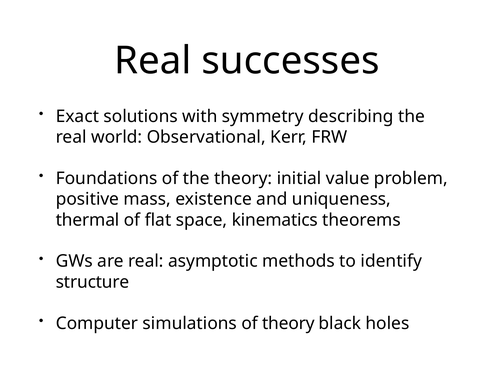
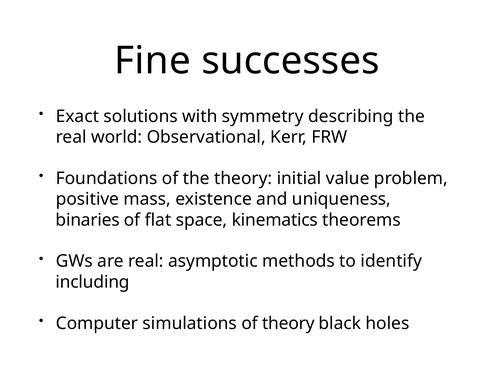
Real at (153, 61): Real -> Fine
thermal: thermal -> binaries
structure: structure -> including
